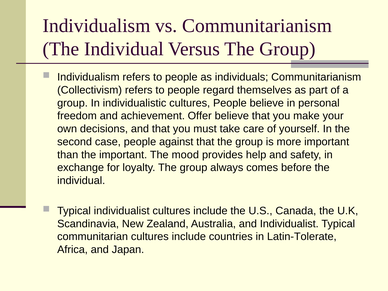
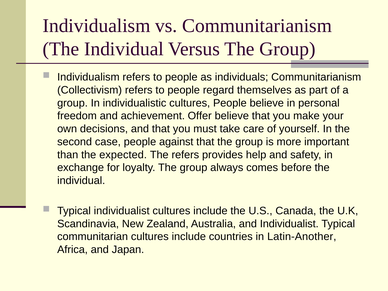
the important: important -> expected
The mood: mood -> refers
Latin-Tolerate: Latin-Tolerate -> Latin-Another
